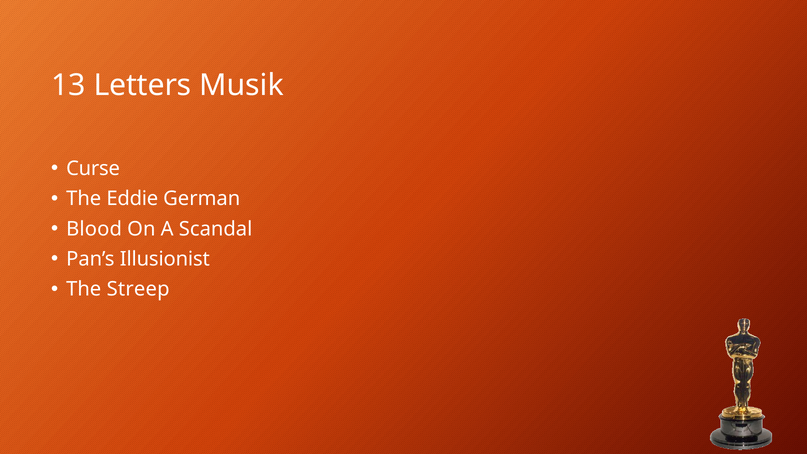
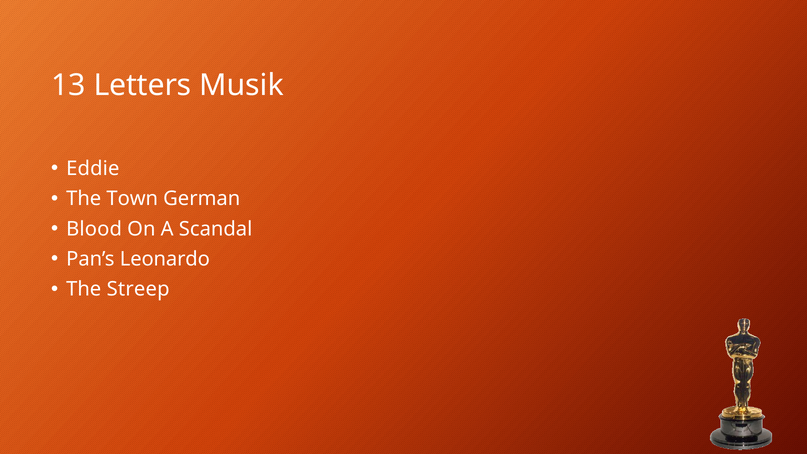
Curse: Curse -> Eddie
Eddie: Eddie -> Town
Illusionist: Illusionist -> Leonardo
